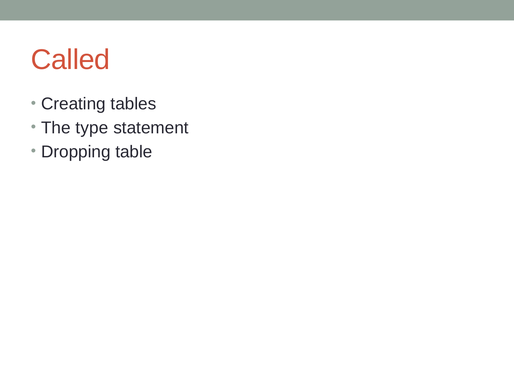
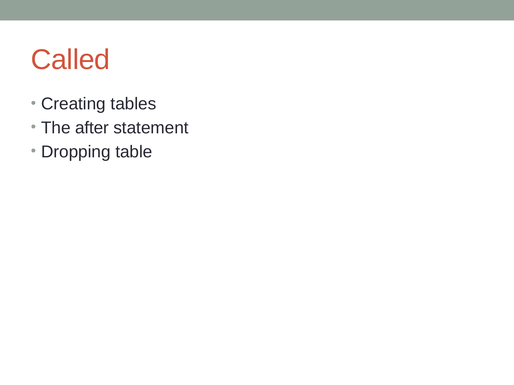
type: type -> after
